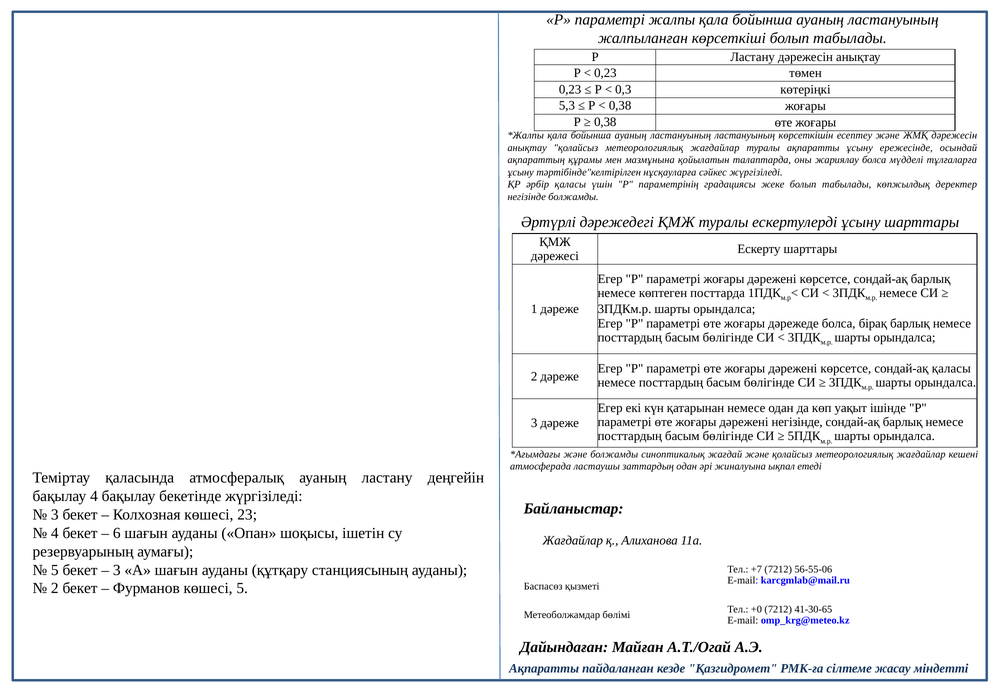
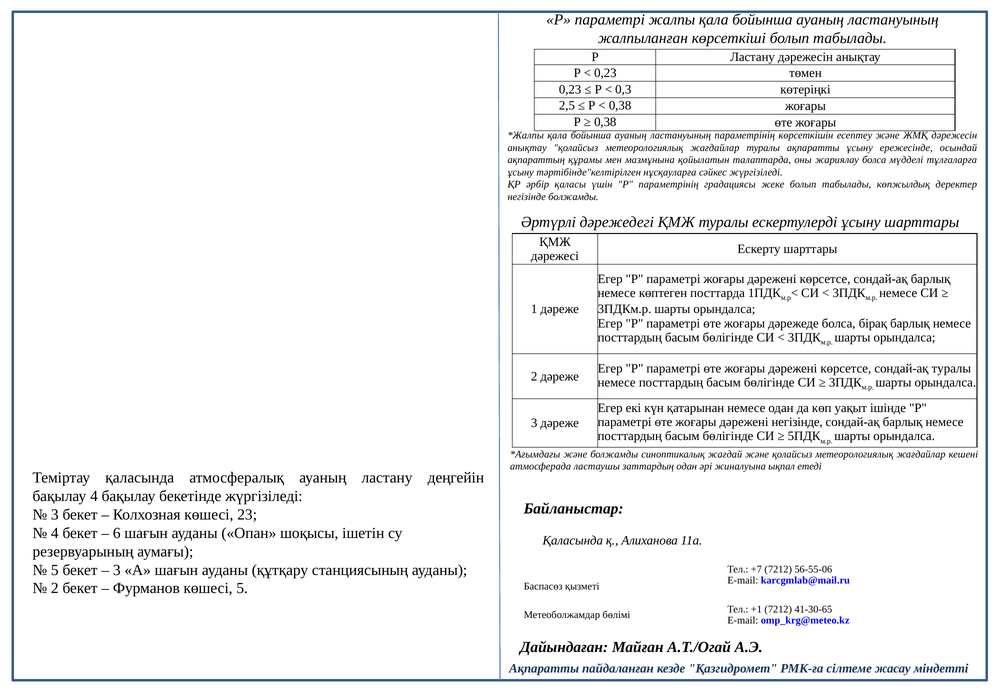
5,3: 5,3 -> 2,5
ластануының ластануының: ластануының -> параметрінің
сондай-ақ қаласы: қаласы -> туралы
Жағдайлар at (573, 541): Жағдайлар -> Қаласында
+0: +0 -> +1
